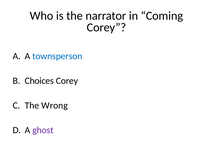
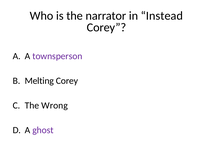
Coming: Coming -> Instead
townsperson colour: blue -> purple
Choices: Choices -> Melting
